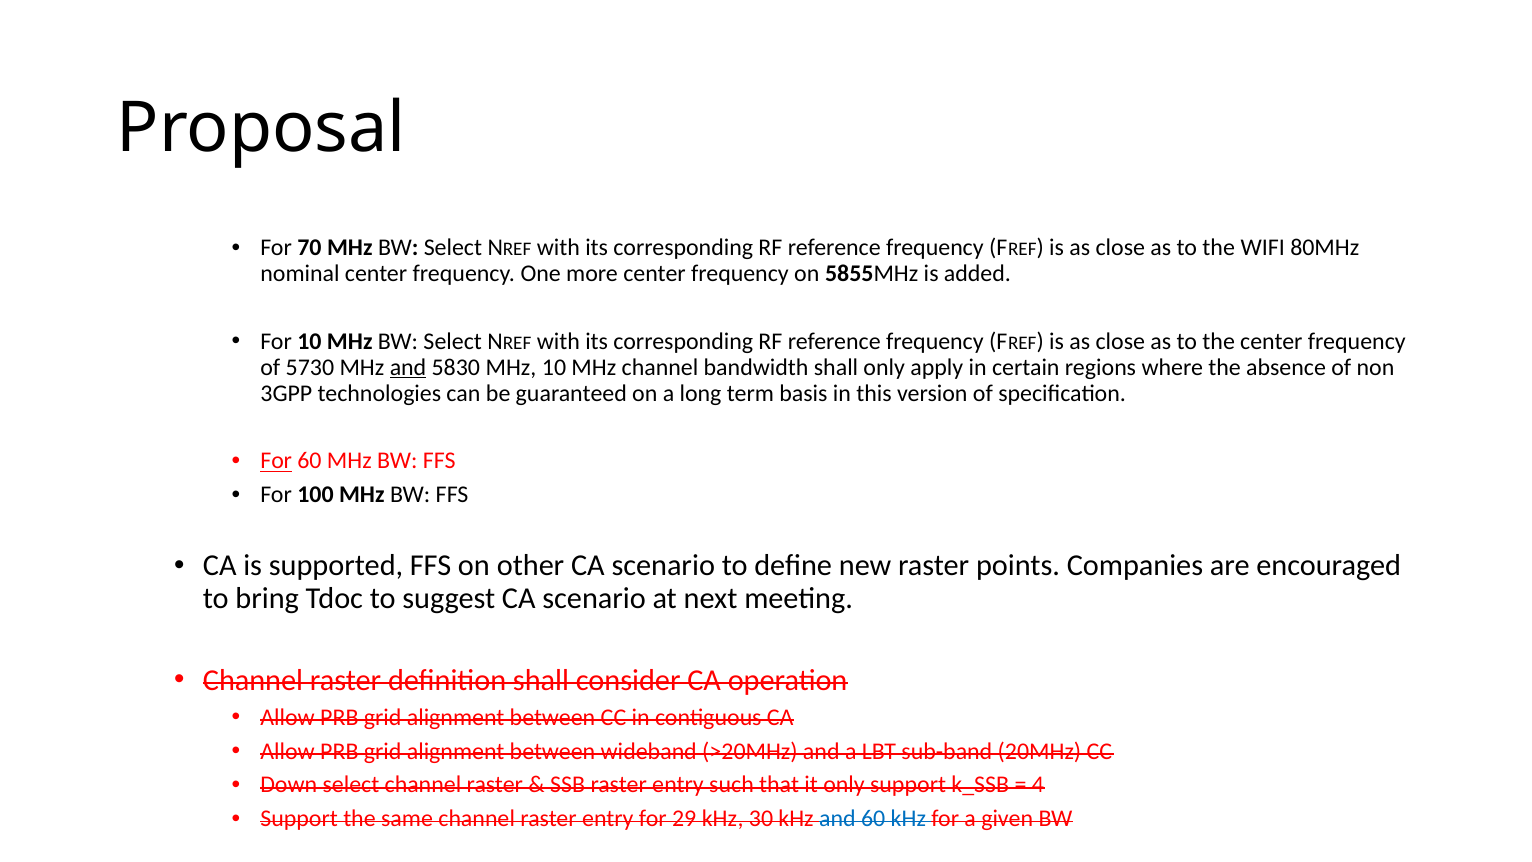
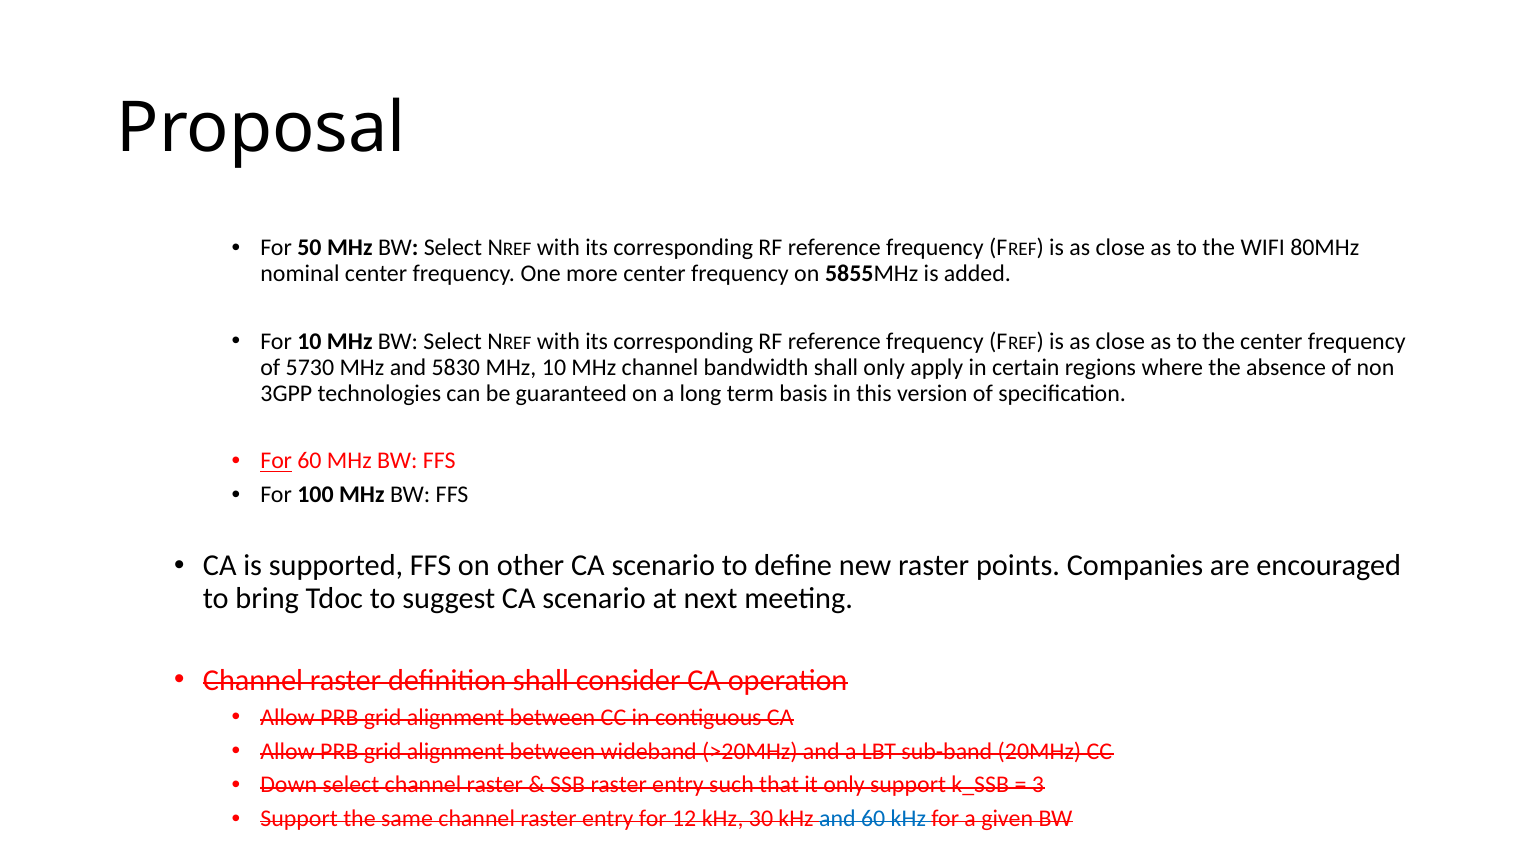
70: 70 -> 50
and at (408, 367) underline: present -> none
4: 4 -> 3
29: 29 -> 12
